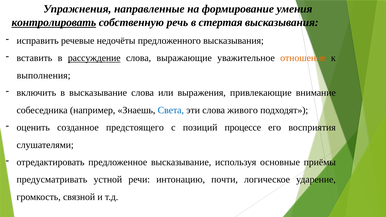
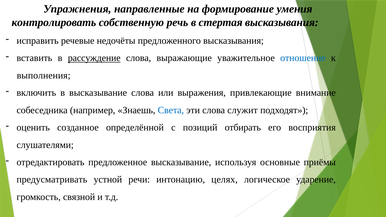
контролировать underline: present -> none
отношение colour: orange -> blue
живого: живого -> служит
предстоящего: предстоящего -> определённой
процессе: процессе -> отбирать
почти: почти -> целях
